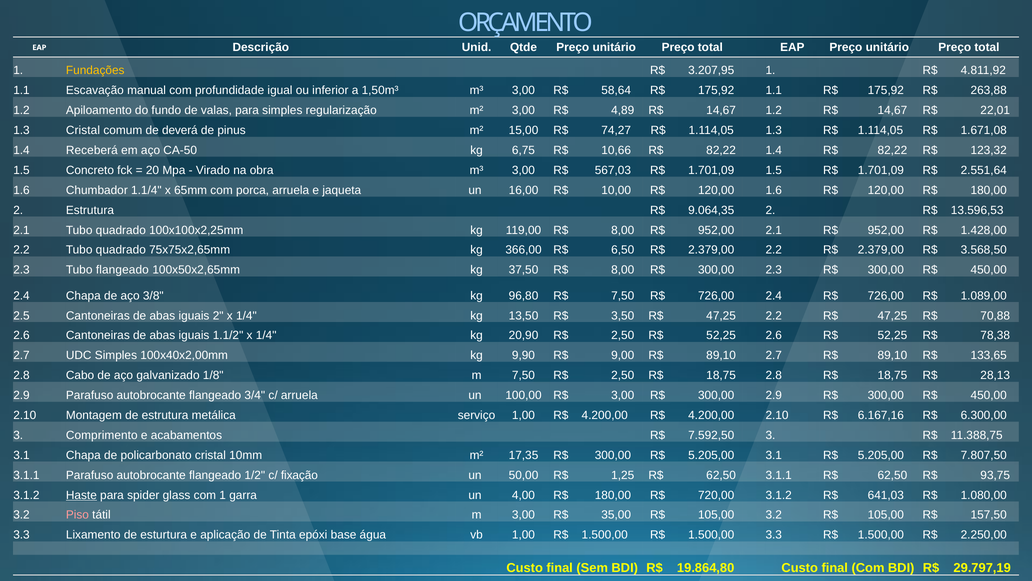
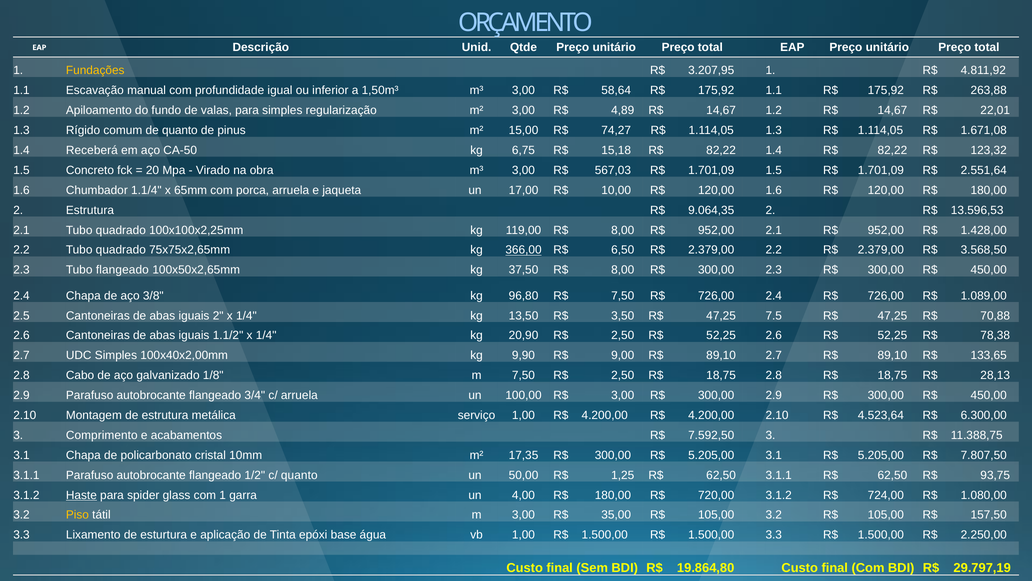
1.3 Cristal: Cristal -> Rígido
de deverá: deverá -> quanto
10,66: 10,66 -> 15,18
16,00: 16,00 -> 17,00
366,00 underline: none -> present
47,25 2.2: 2.2 -> 7.5
6.167,16: 6.167,16 -> 4.523,64
c/ fixação: fixação -> quanto
641,03: 641,03 -> 724,00
Piso colour: pink -> yellow
